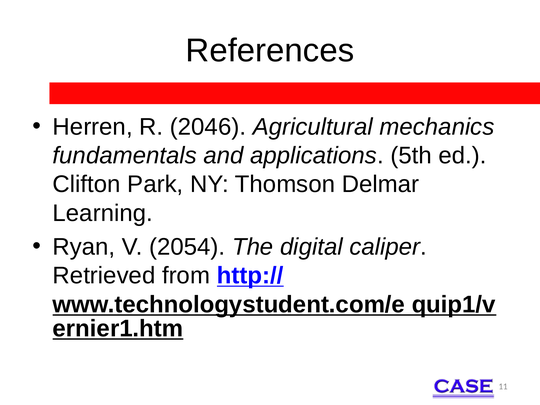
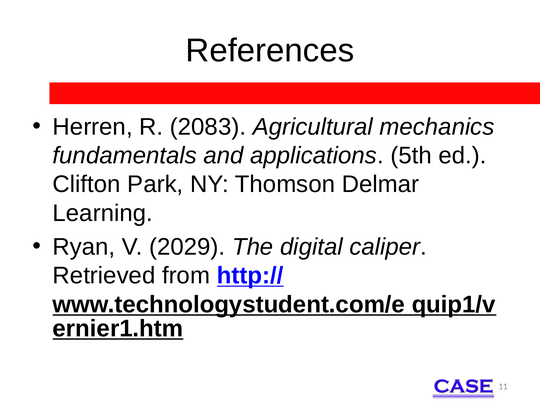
2046: 2046 -> 2083
2054: 2054 -> 2029
